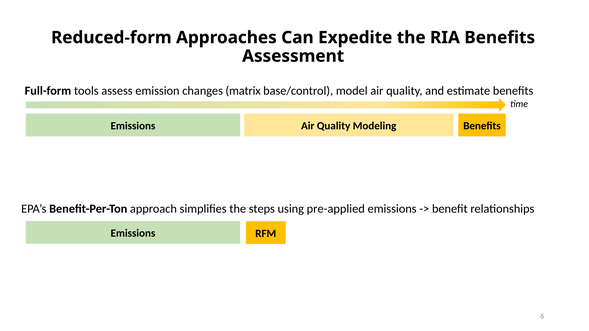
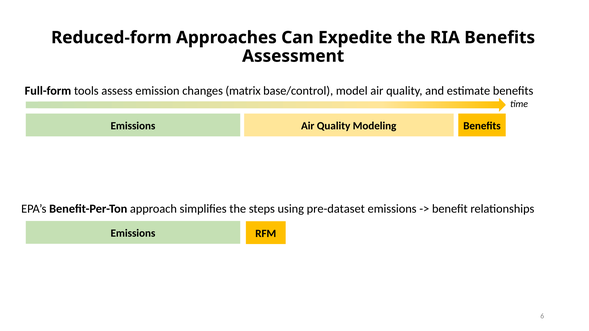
pre-applied: pre-applied -> pre-dataset
